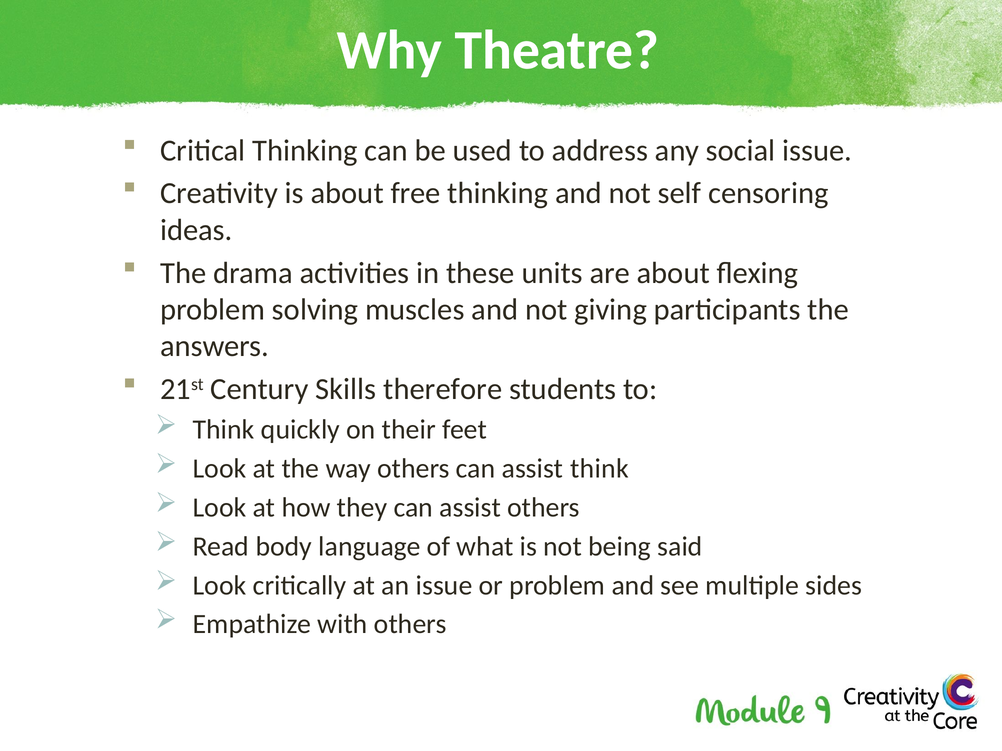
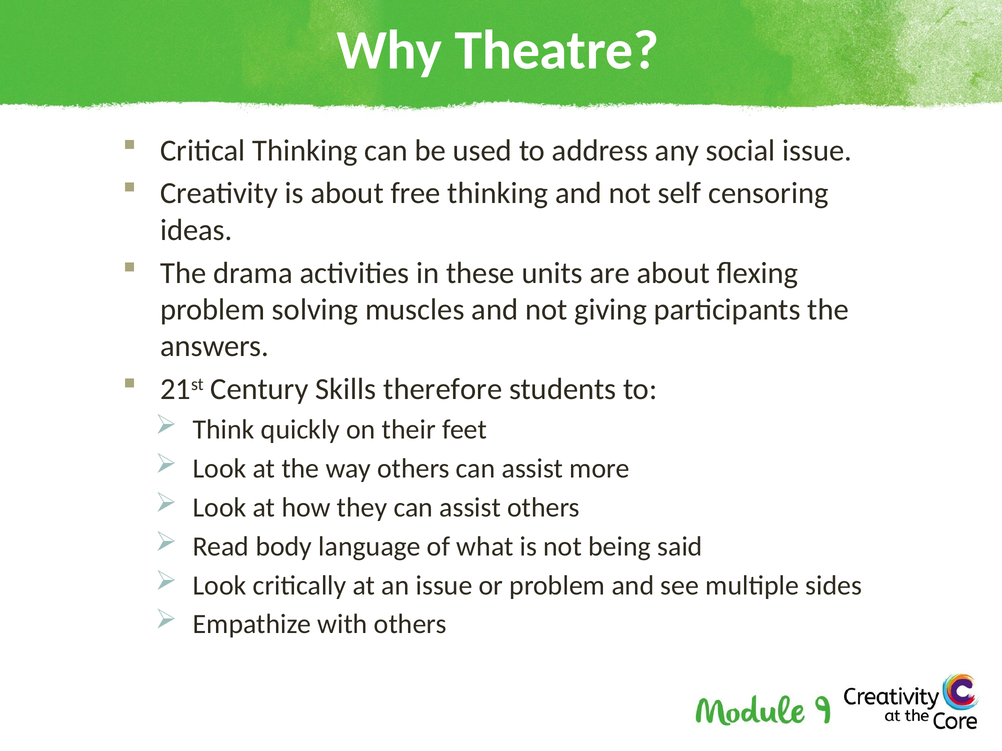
assist think: think -> more
